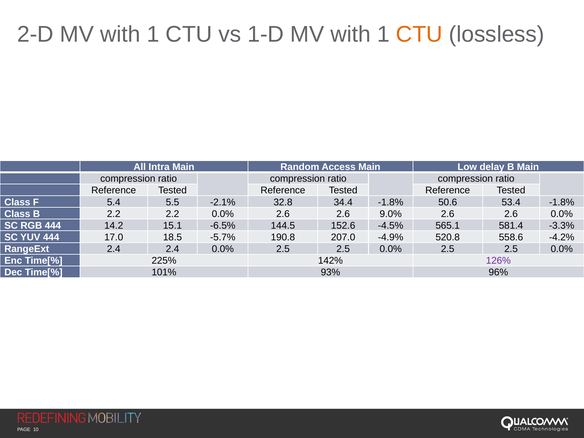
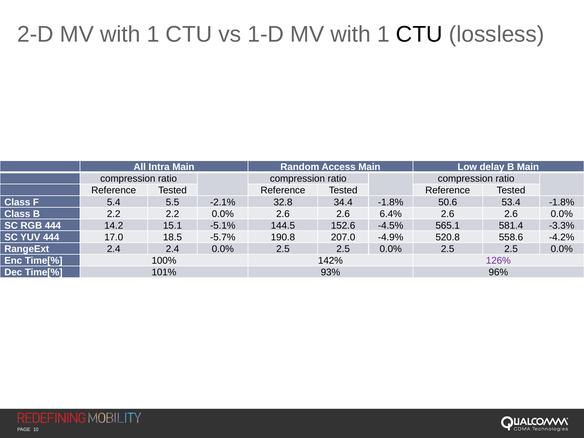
CTU at (419, 34) colour: orange -> black
9.0%: 9.0% -> 6.4%
-6.5%: -6.5% -> -5.1%
225%: 225% -> 100%
